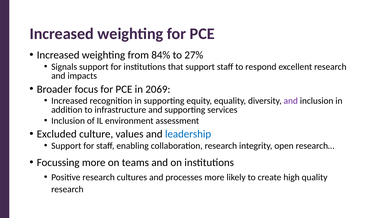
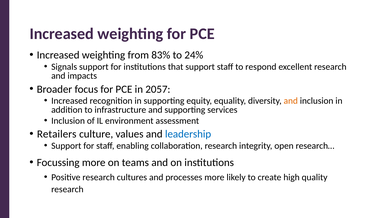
84%: 84% -> 83%
27%: 27% -> 24%
2069: 2069 -> 2057
and at (291, 101) colour: purple -> orange
Excluded: Excluded -> Retailers
